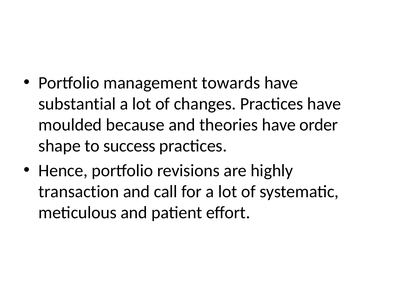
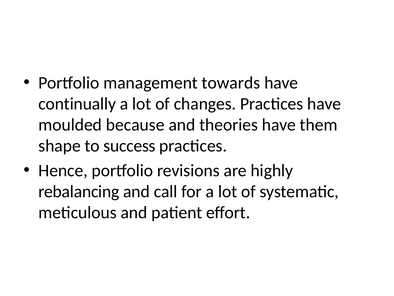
substantial: substantial -> continually
order: order -> them
transaction: transaction -> rebalancing
